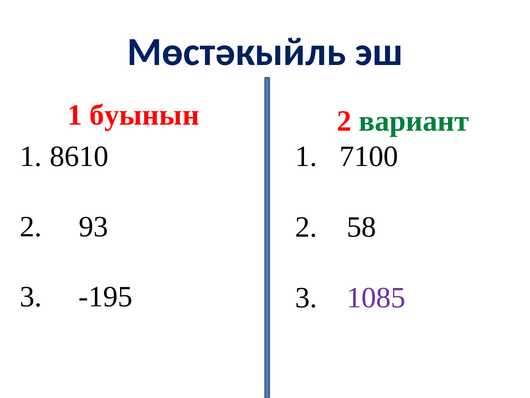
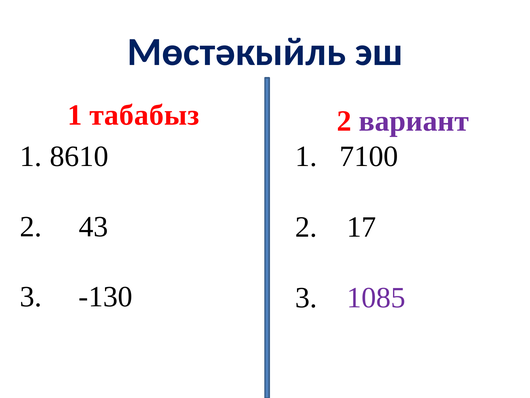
буынын: буынын -> табабыз
вариант colour: green -> purple
93: 93 -> 43
58: 58 -> 17
-195: -195 -> -130
